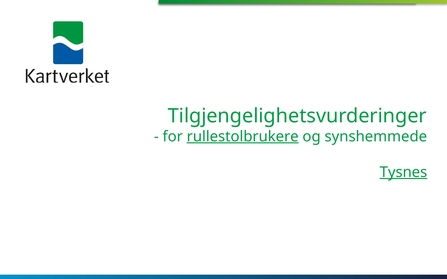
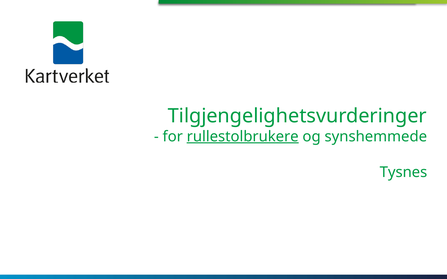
Tysnes underline: present -> none
